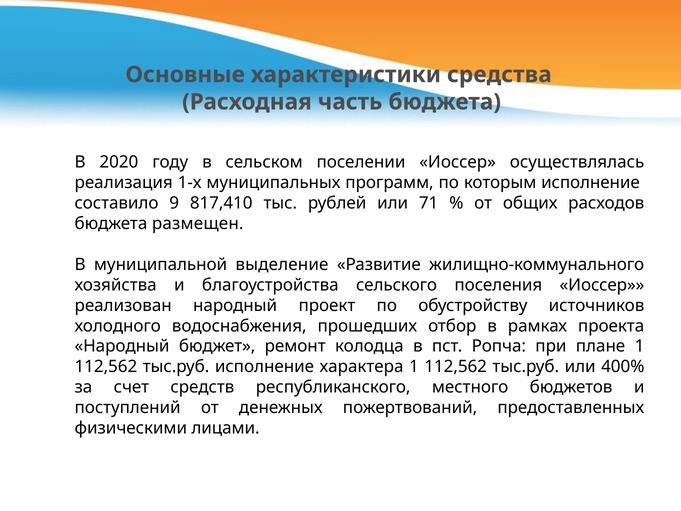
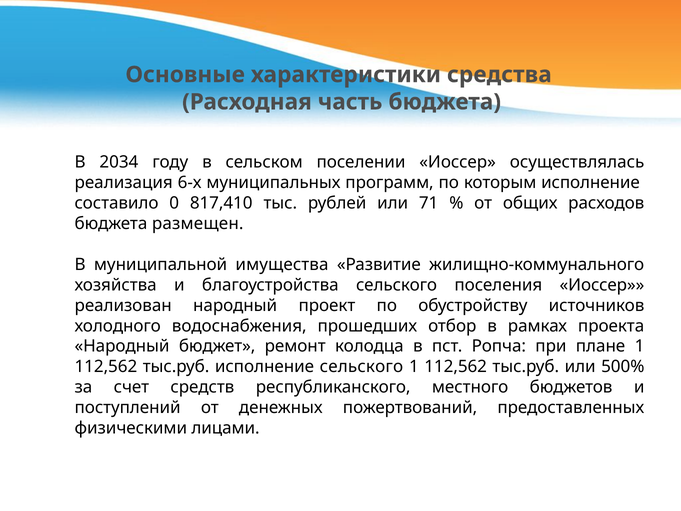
2020: 2020 -> 2034
1-х: 1-х -> 6-х
9: 9 -> 0
выделение: выделение -> имущества
исполнение характера: характера -> сельского
400%: 400% -> 500%
